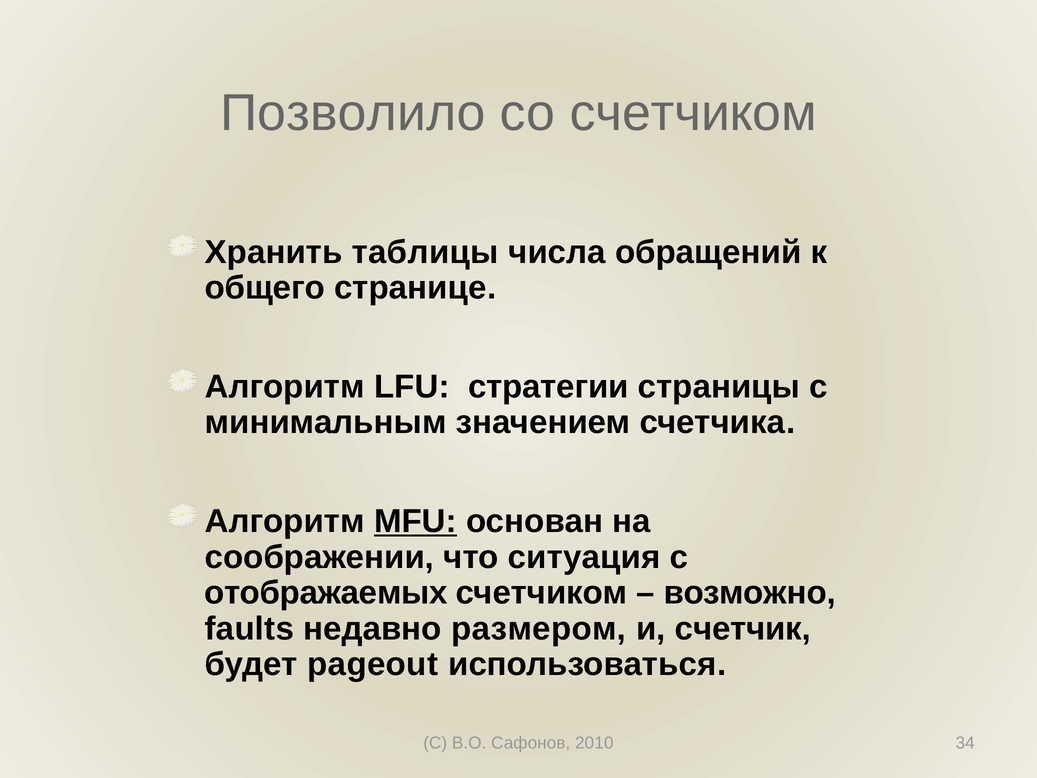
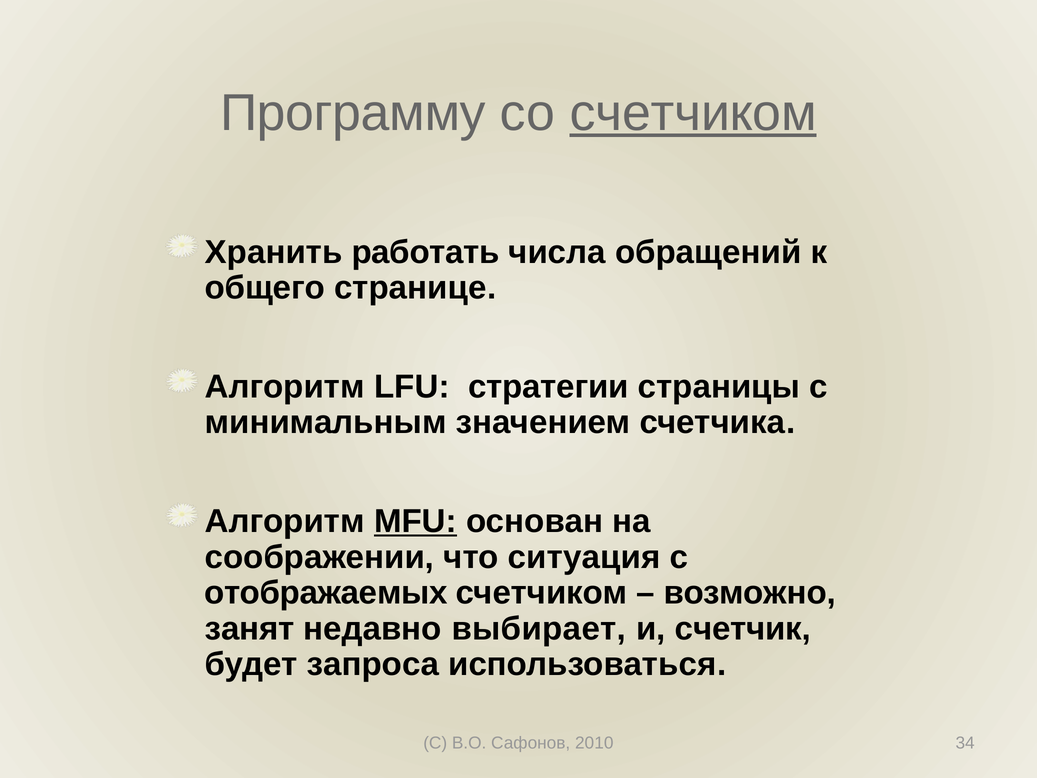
Позволило: Позволило -> Программу
счетчиком at (693, 113) underline: none -> present
таблицы: таблицы -> работать
faults: faults -> занят
размером: размером -> выбирает
pageout: pageout -> запроса
